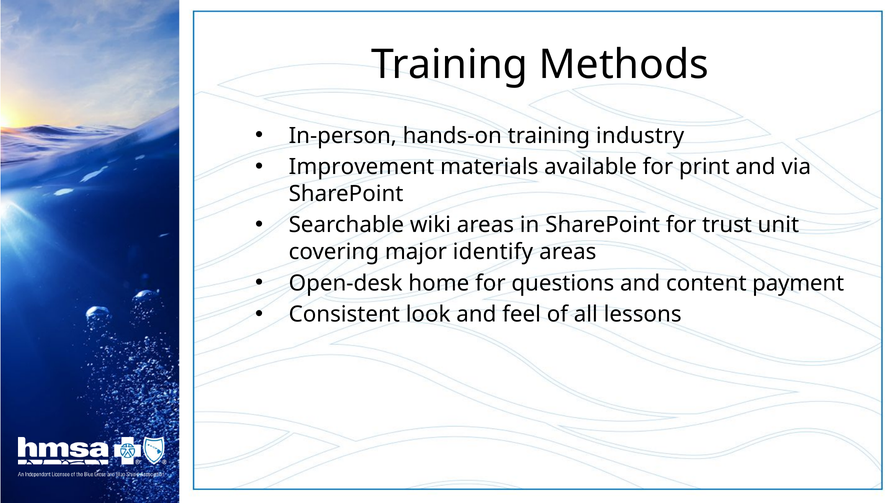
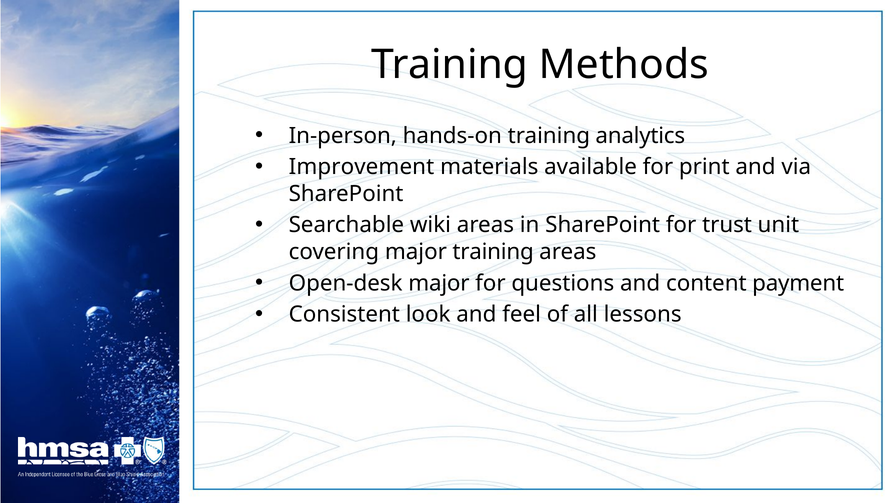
industry: industry -> analytics
major identify: identify -> training
Open-desk home: home -> major
